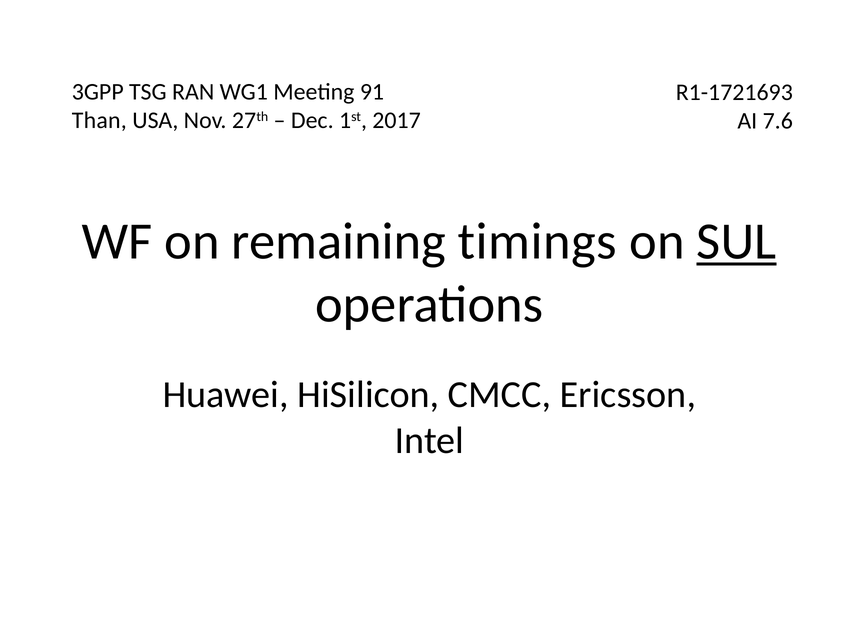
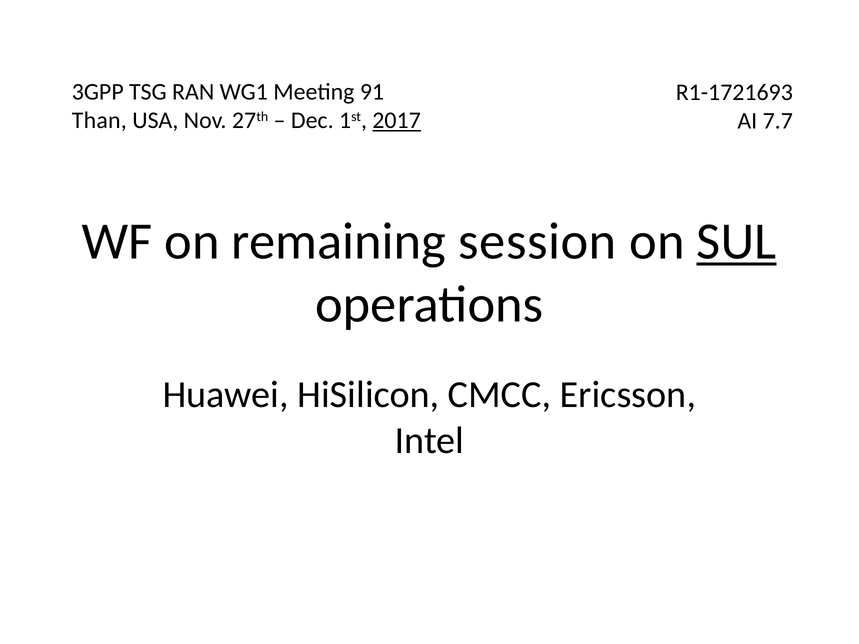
2017 underline: none -> present
7.6: 7.6 -> 7.7
timings: timings -> session
